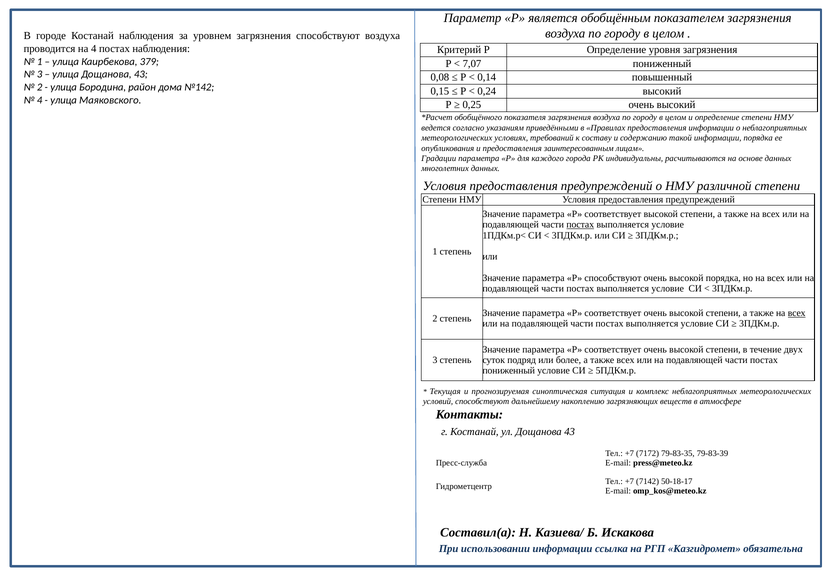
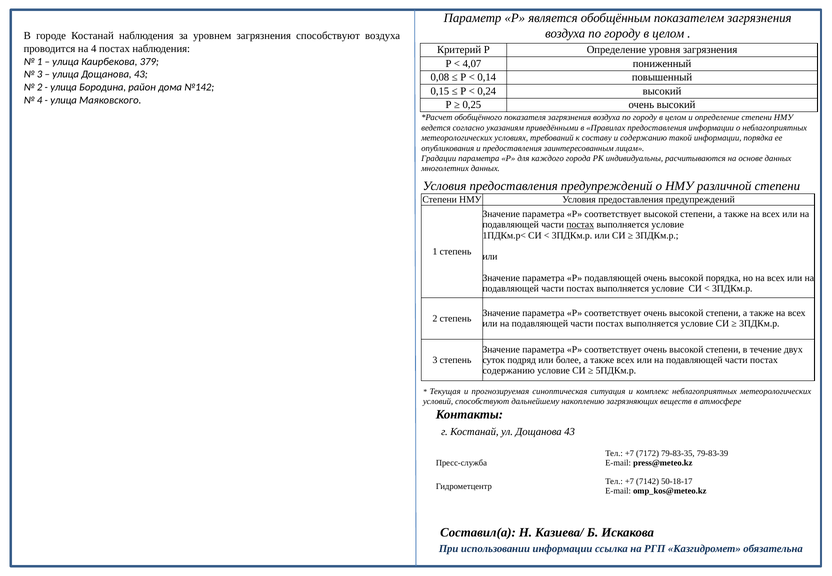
7,07: 7,07 -> 4,07
Р способствуют: способствуют -> подавляющей
всех at (797, 313) underline: present -> none
пониженный at (509, 371): пониженный -> содержанию
